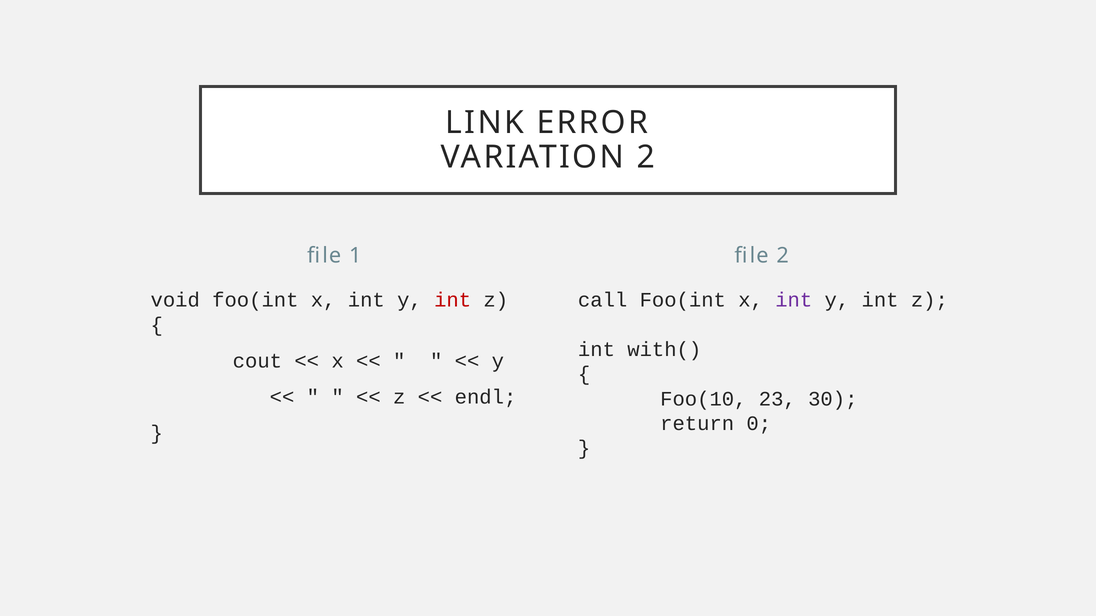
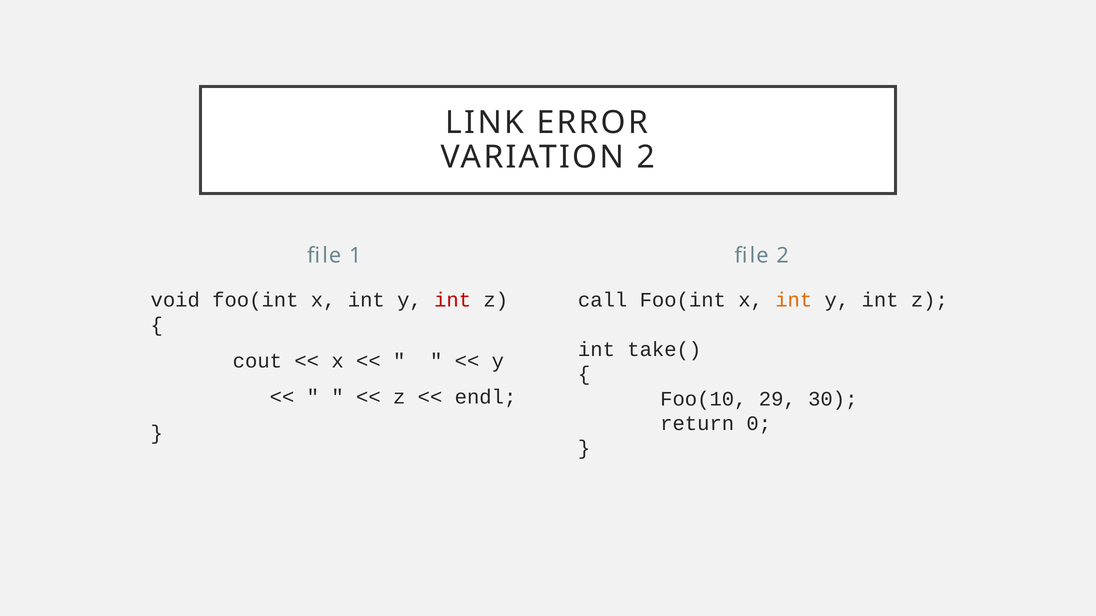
int at (794, 300) colour: purple -> orange
with(: with( -> take(
23: 23 -> 29
